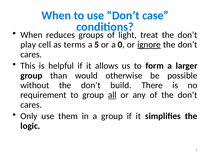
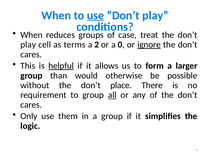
use at (95, 15) underline: none -> present
case at (155, 15): case -> play
light: light -> case
a 5: 5 -> 2
helpful underline: none -> present
build: build -> place
